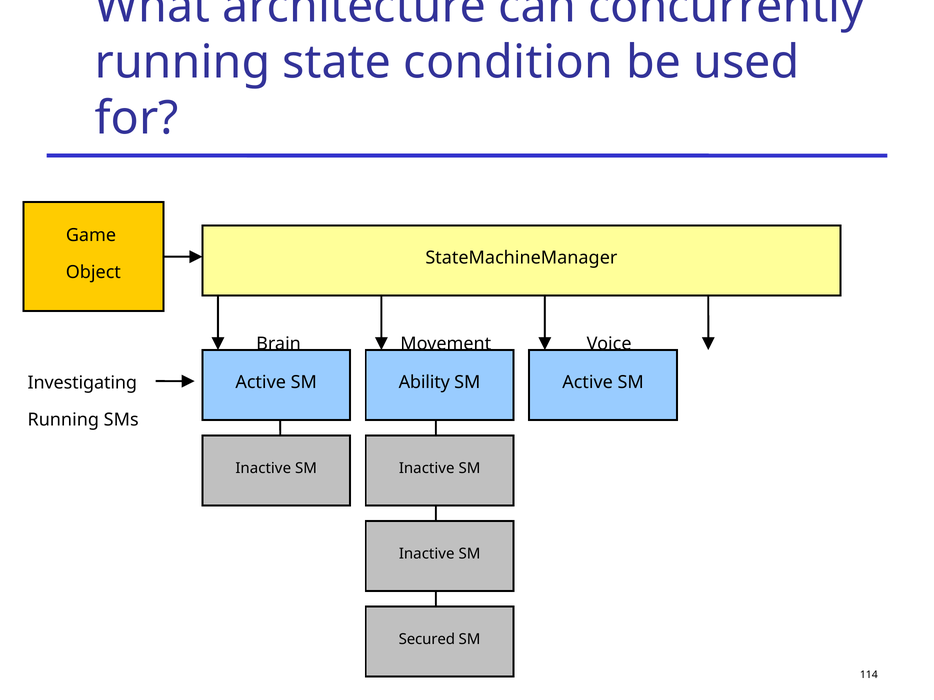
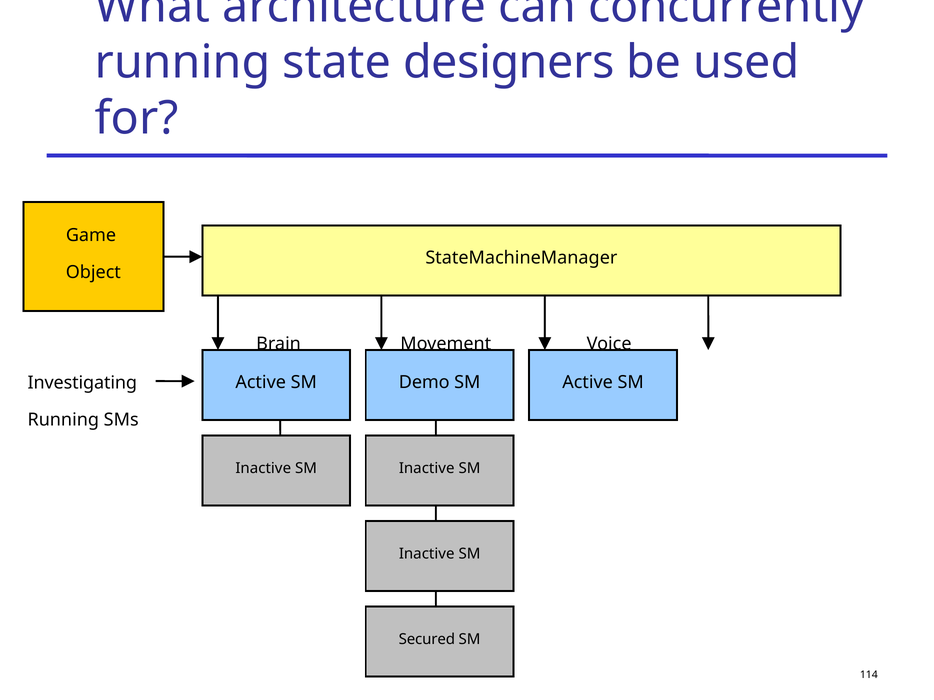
condition: condition -> designers
Ability: Ability -> Demo
